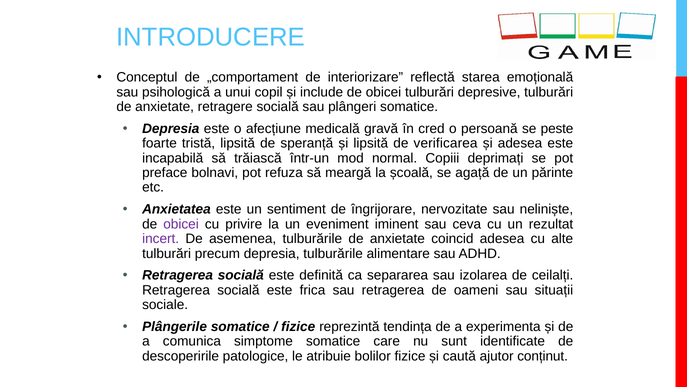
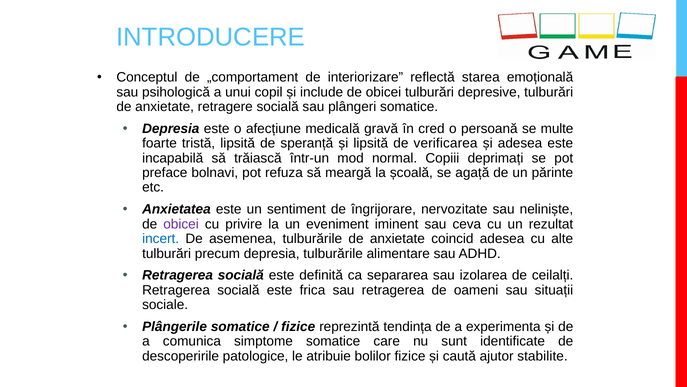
peste: peste -> multe
incert colour: purple -> blue
conținut: conținut -> stabilite
